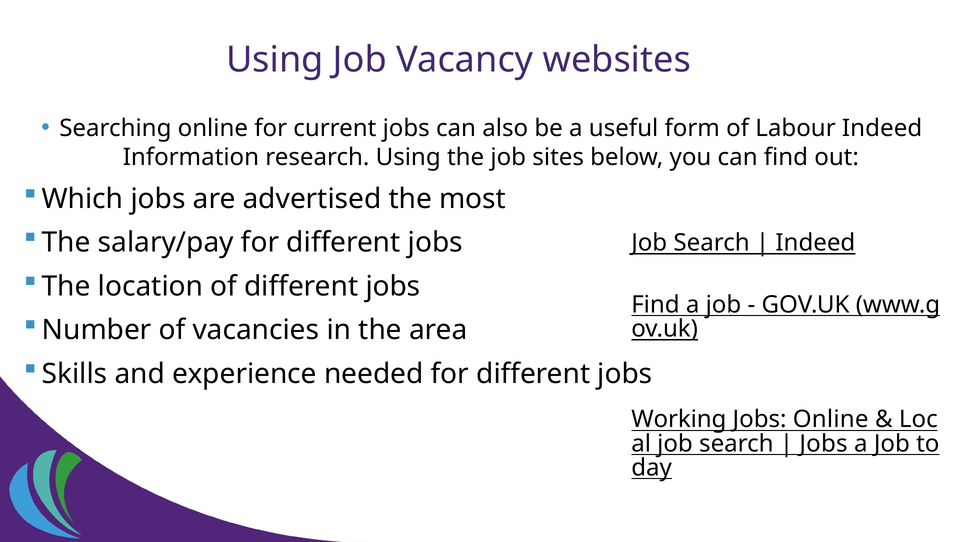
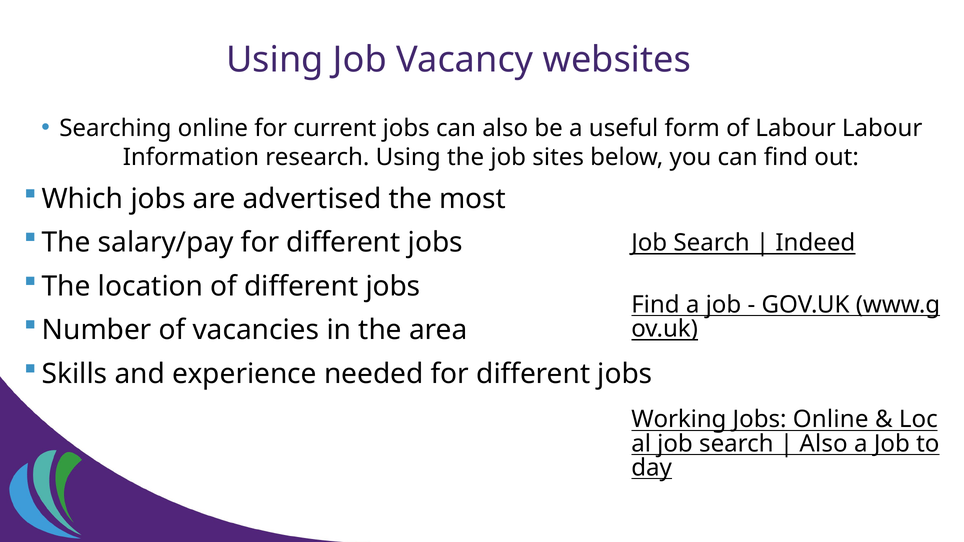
Labour Indeed: Indeed -> Labour
Jobs at (824, 444): Jobs -> Also
